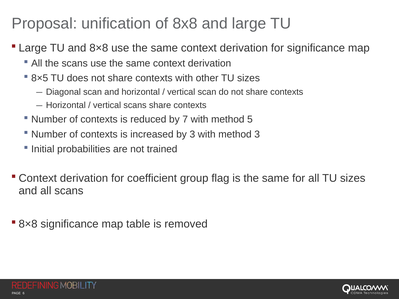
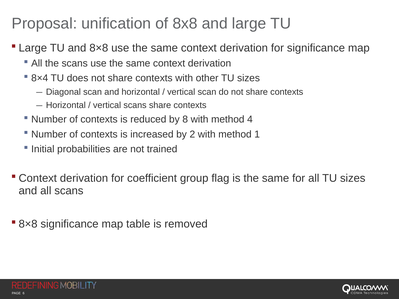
8×5: 8×5 -> 8×4
7: 7 -> 8
5: 5 -> 4
by 3: 3 -> 2
method 3: 3 -> 1
